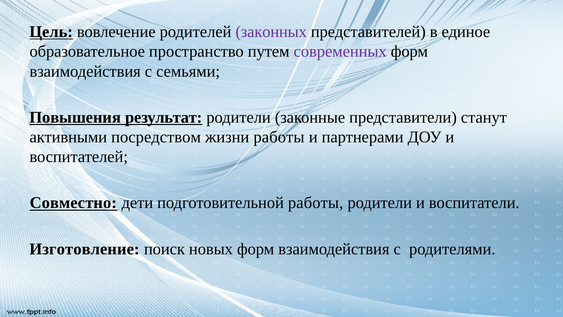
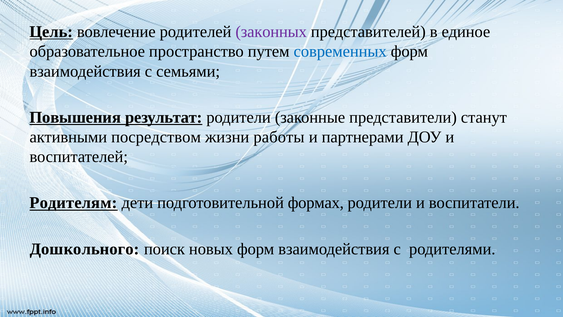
современных colour: purple -> blue
Совместно: Совместно -> Родителям
подготовительной работы: работы -> формах
Изготовление: Изготовление -> Дошкольного
